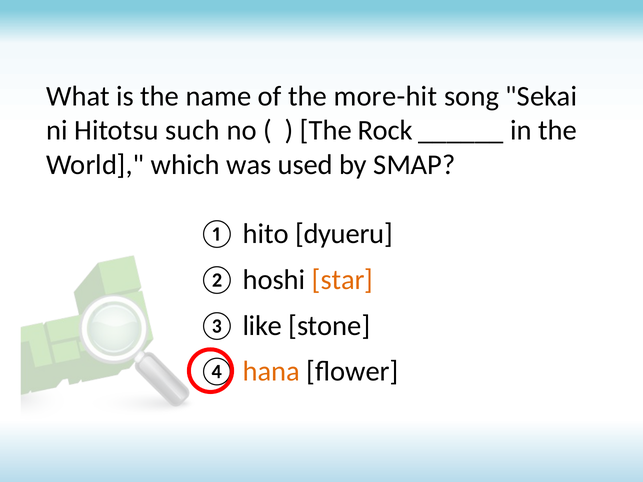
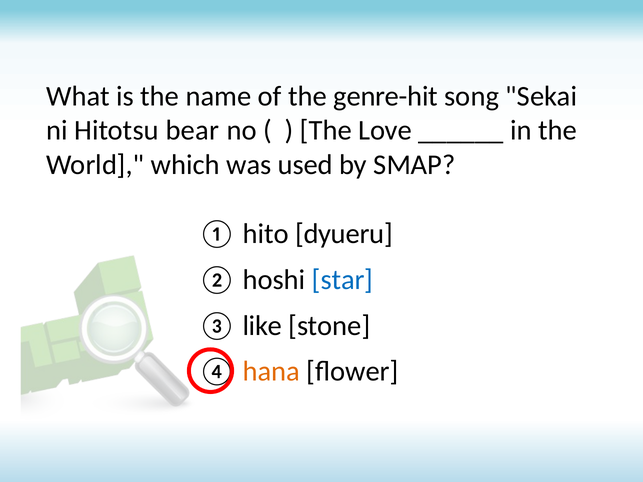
more-hit: more-hit -> genre-hit
such: such -> bear
Rock: Rock -> Love
star colour: orange -> blue
